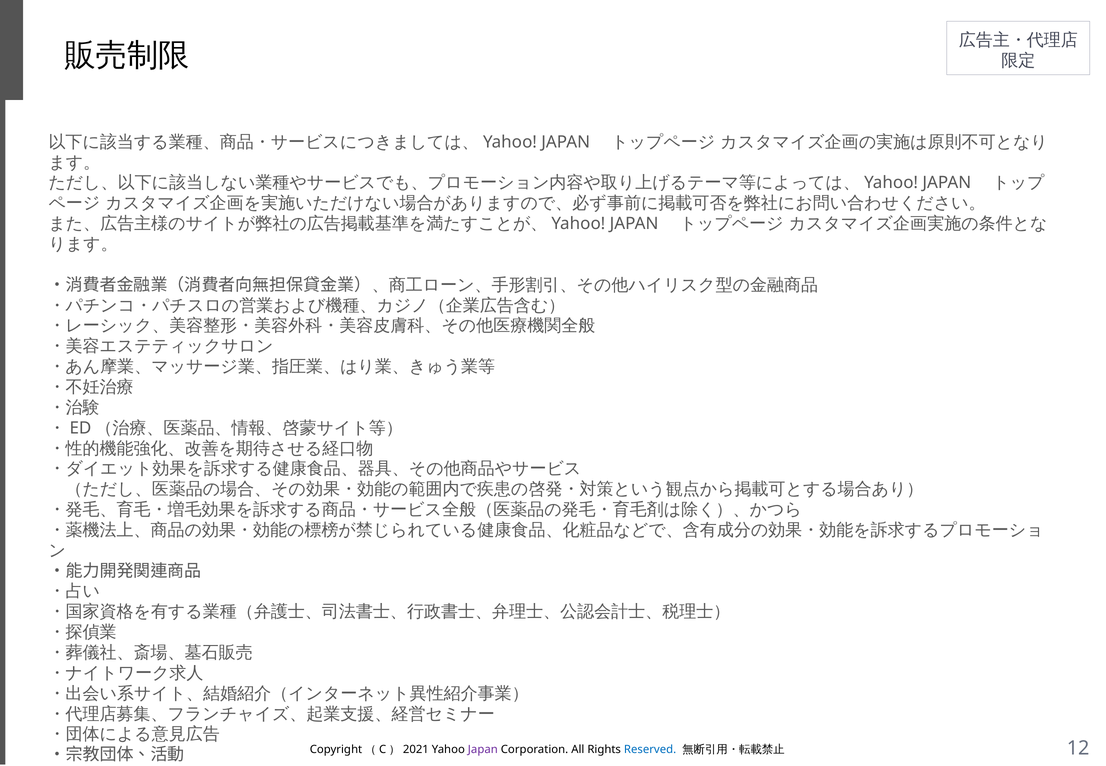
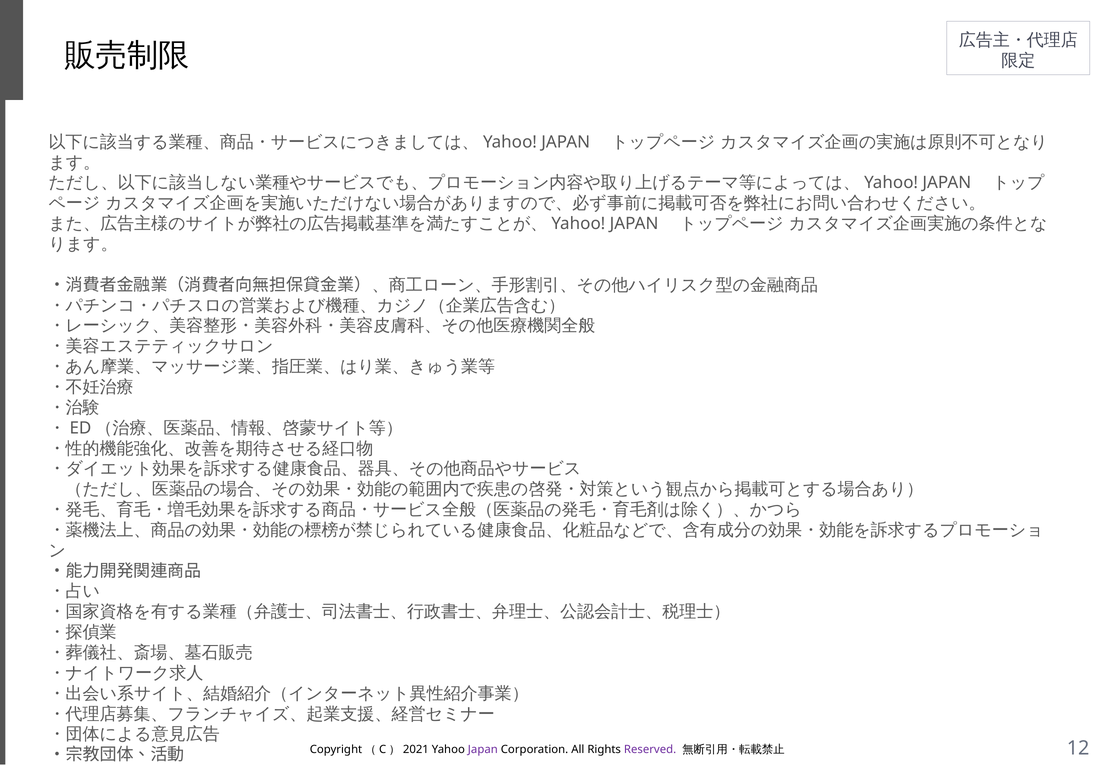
Reserved colour: blue -> purple
